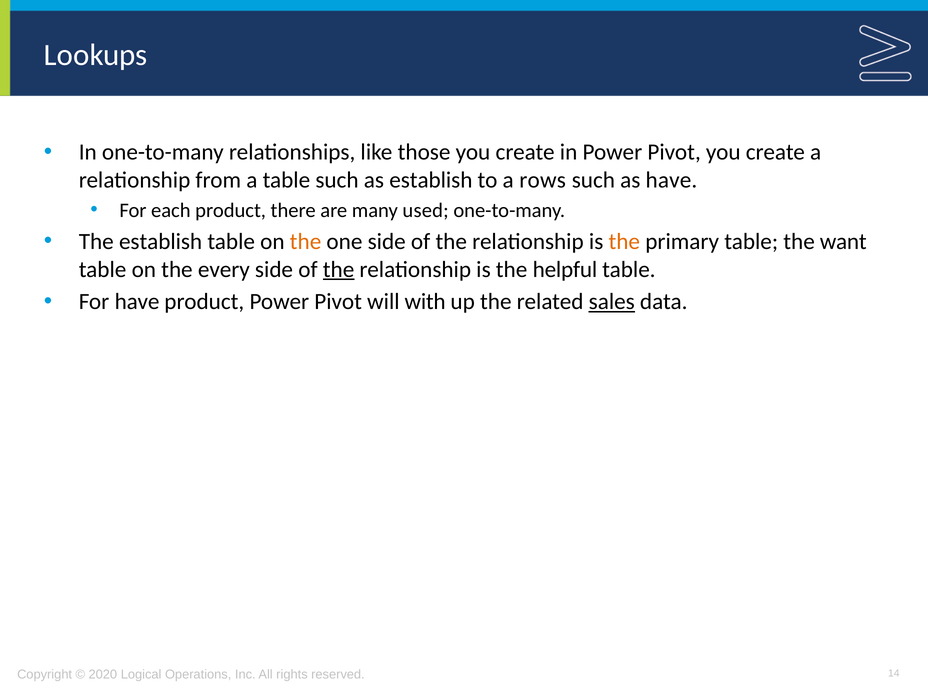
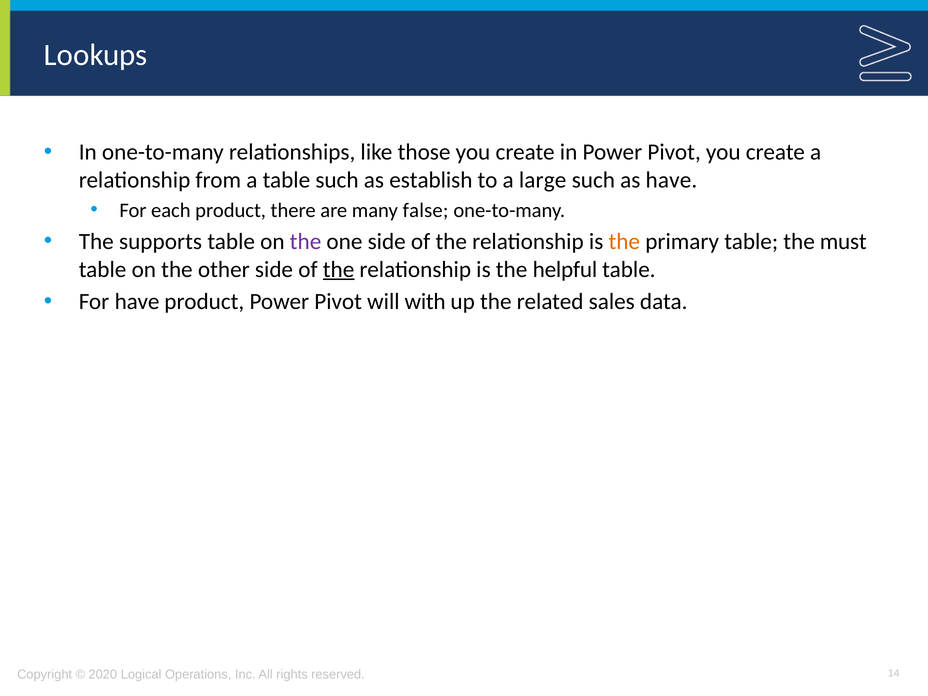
rows: rows -> large
used: used -> false
The establish: establish -> supports
the at (306, 242) colour: orange -> purple
want: want -> must
every: every -> other
sales underline: present -> none
